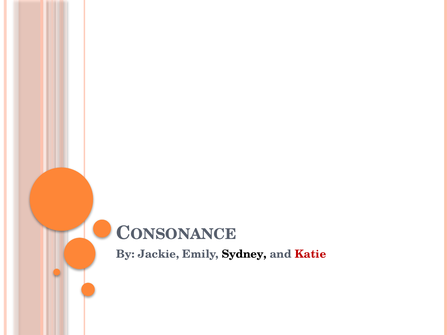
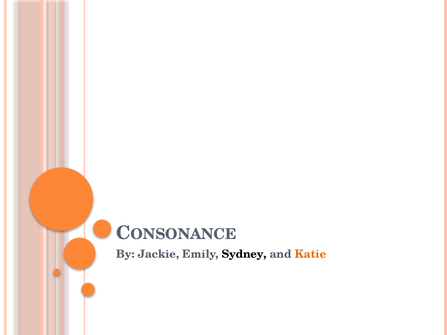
Katie colour: red -> orange
